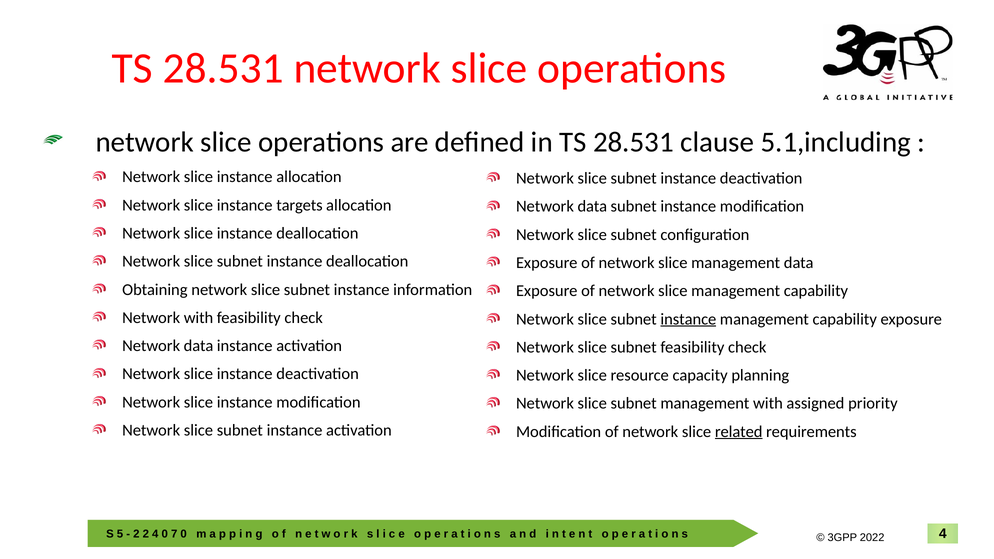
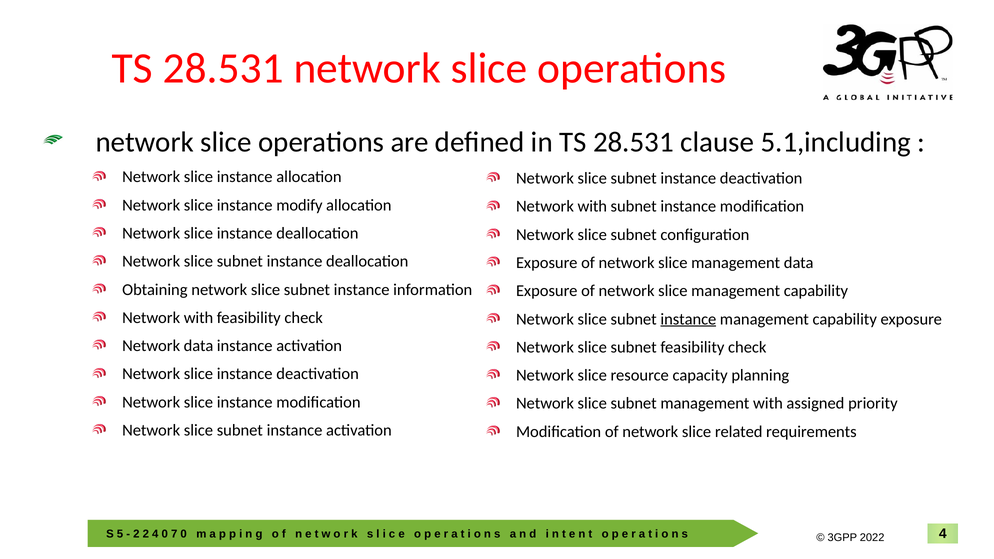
targets: targets -> modify
data at (592, 207): data -> with
related underline: present -> none
